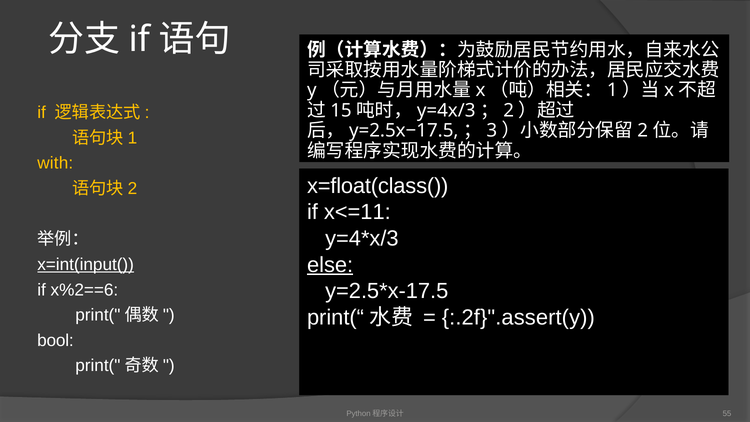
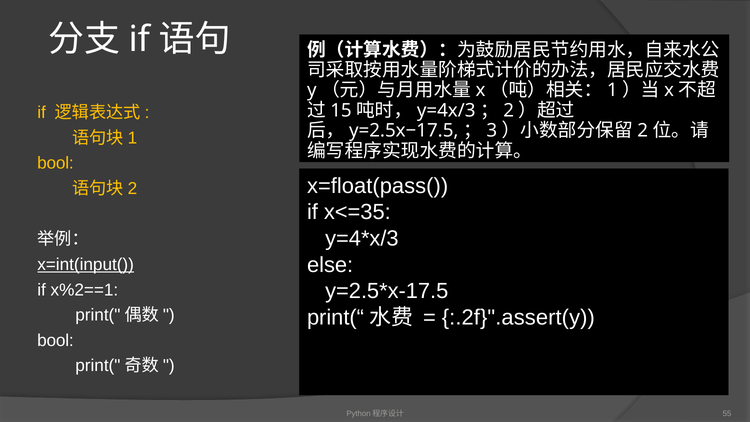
with at (55, 163): with -> bool
x=float(class(: x=float(class( -> x=float(pass(
x<=11: x<=11 -> x<=35
else underline: present -> none
x%2==6: x%2==6 -> x%2==1
